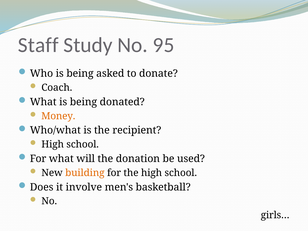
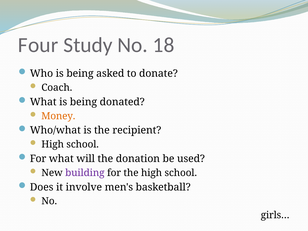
Staff: Staff -> Four
95: 95 -> 18
building colour: orange -> purple
